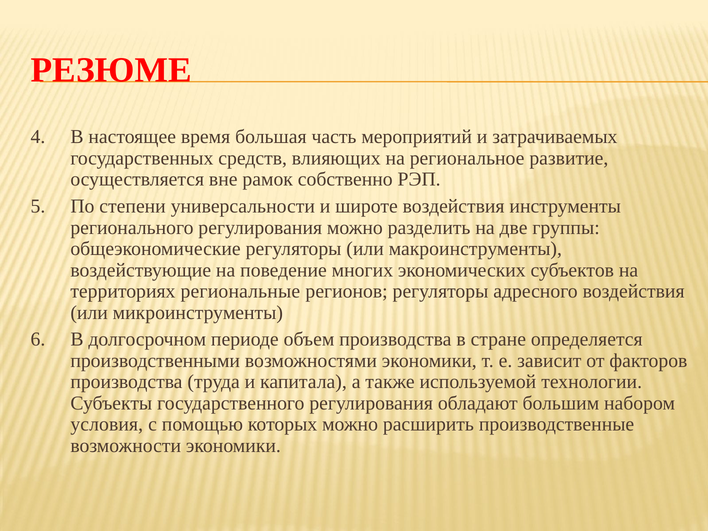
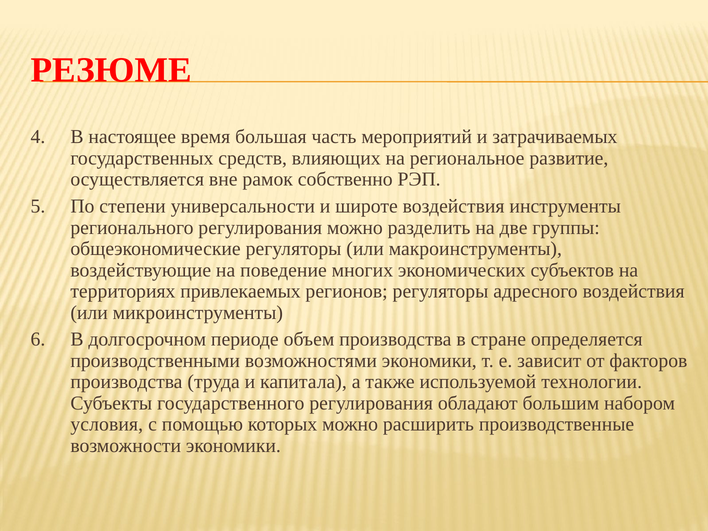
региональные: региональные -> привлекаемых
